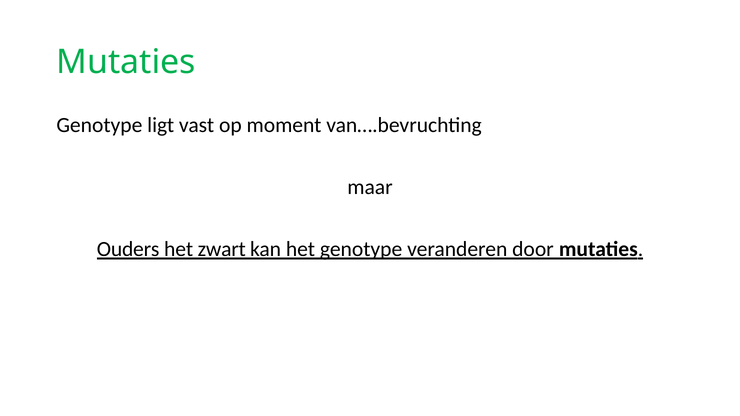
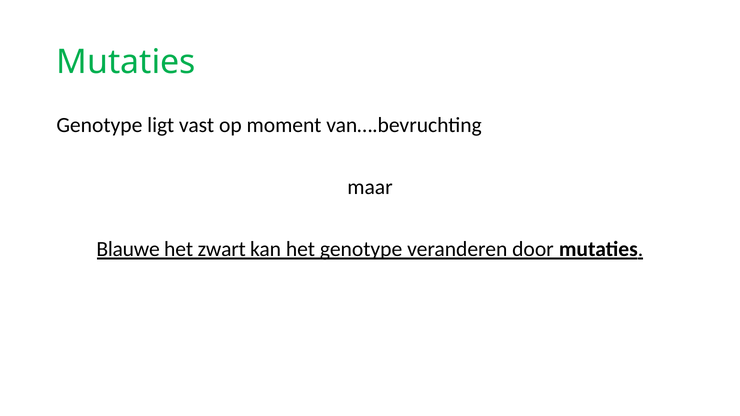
Ouders: Ouders -> Blauwe
